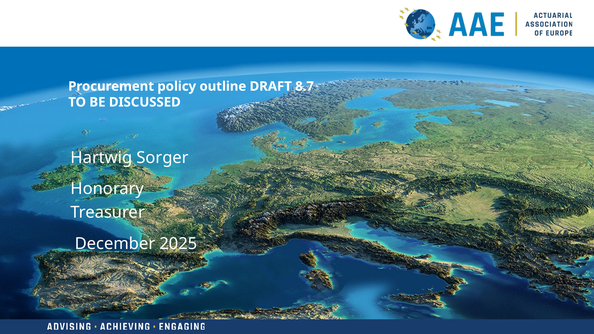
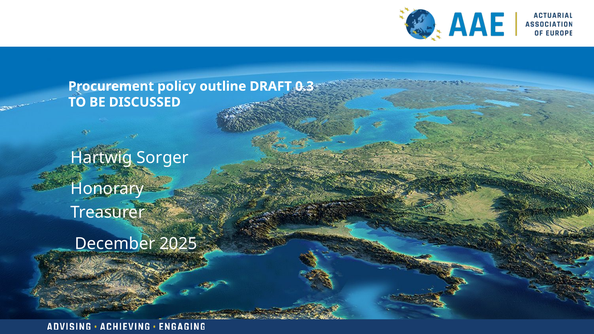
8.7: 8.7 -> 0.3
